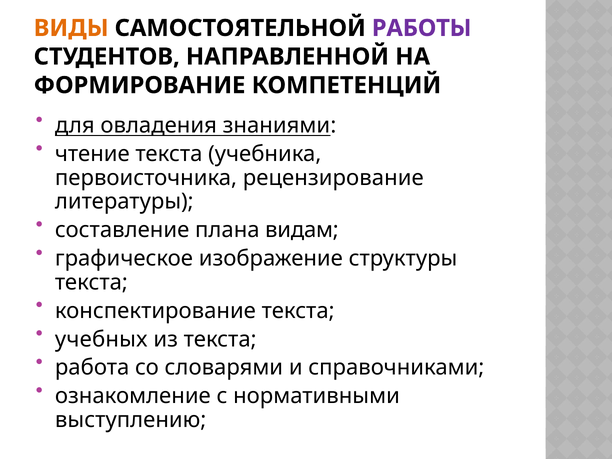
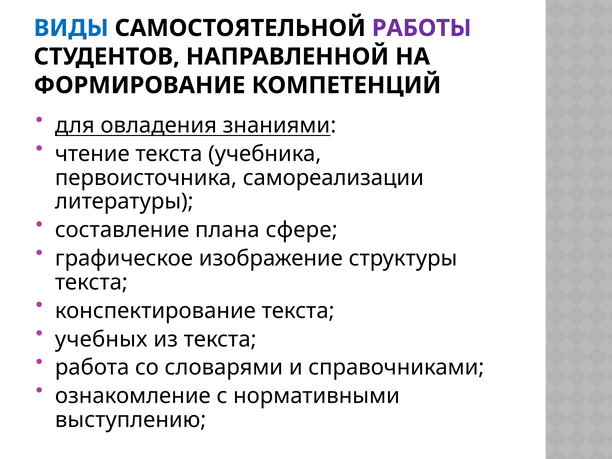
ВИДЫ colour: orange -> blue
рецензирование: рецензирование -> самореализации
видам: видам -> сфере
